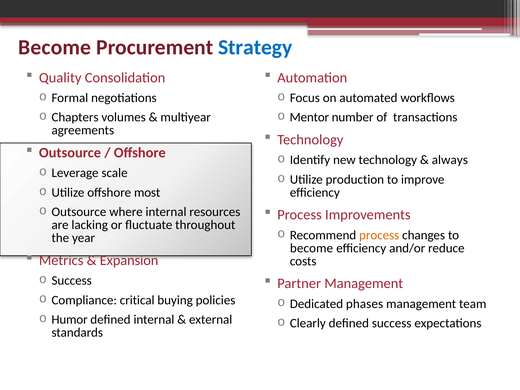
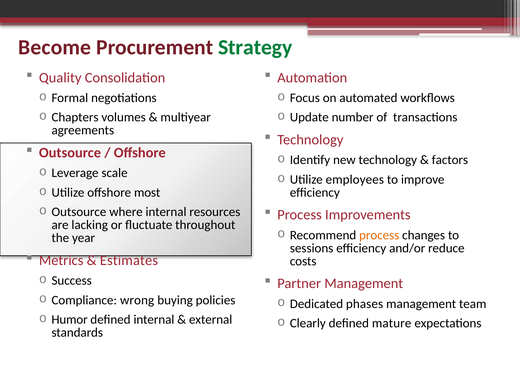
Strategy colour: blue -> green
Mentor: Mentor -> Update
always: always -> factors
production: production -> employees
become at (312, 248): become -> sessions
Expansion: Expansion -> Estimates
critical: critical -> wrong
defined success: success -> mature
